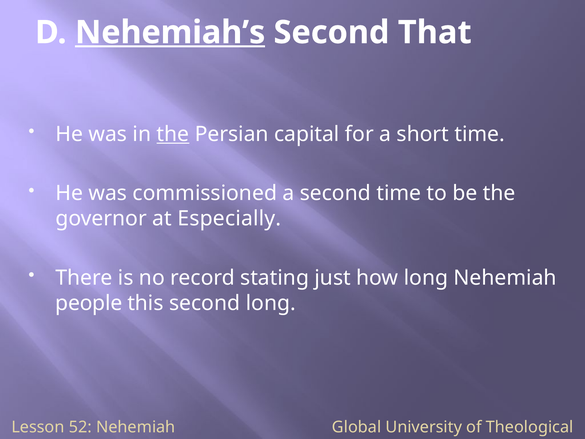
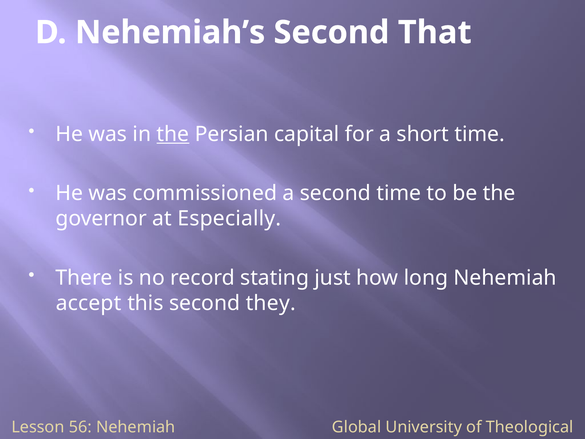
Nehemiah’s underline: present -> none
people: people -> accept
second long: long -> they
52: 52 -> 56
